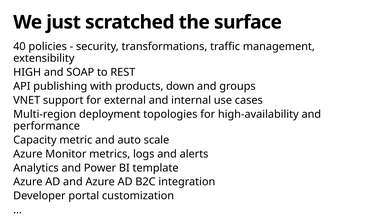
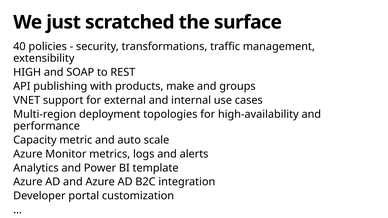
down: down -> make
